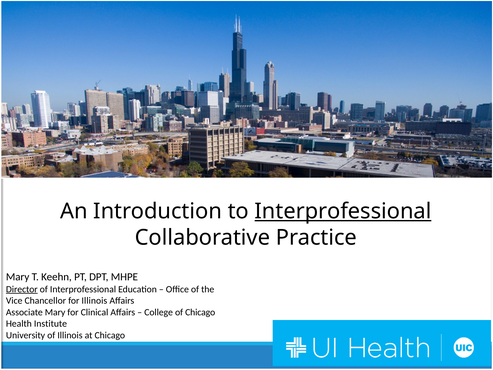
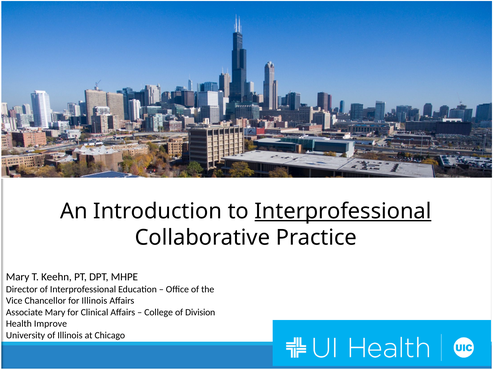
Director underline: present -> none
of Chicago: Chicago -> Division
Institute: Institute -> Improve
